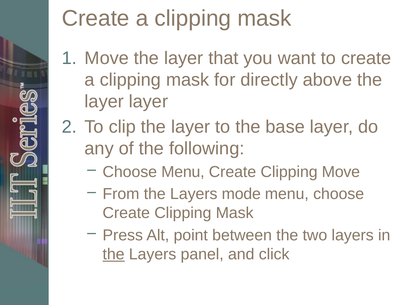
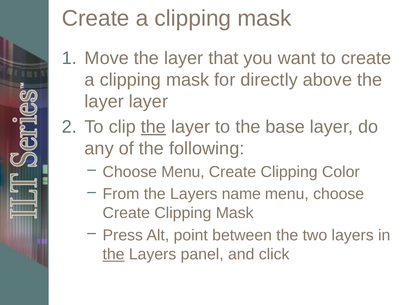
the at (153, 127) underline: none -> present
Clipping Move: Move -> Color
mode: mode -> name
